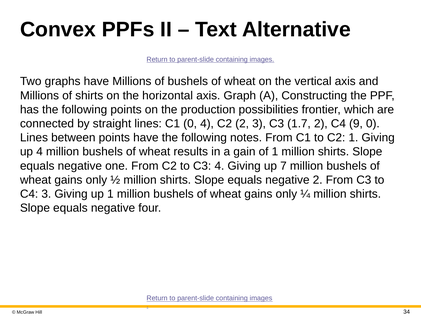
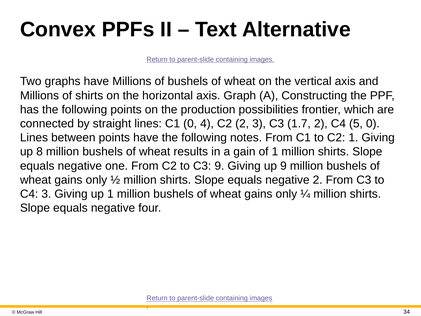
9: 9 -> 5
up 4: 4 -> 8
C3 4: 4 -> 9
up 7: 7 -> 9
